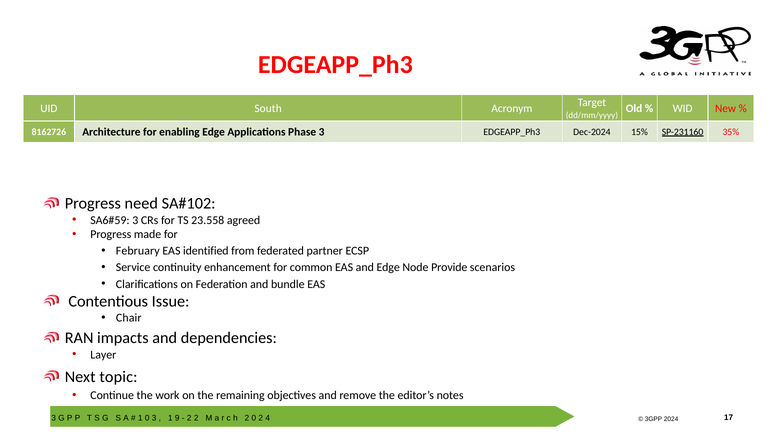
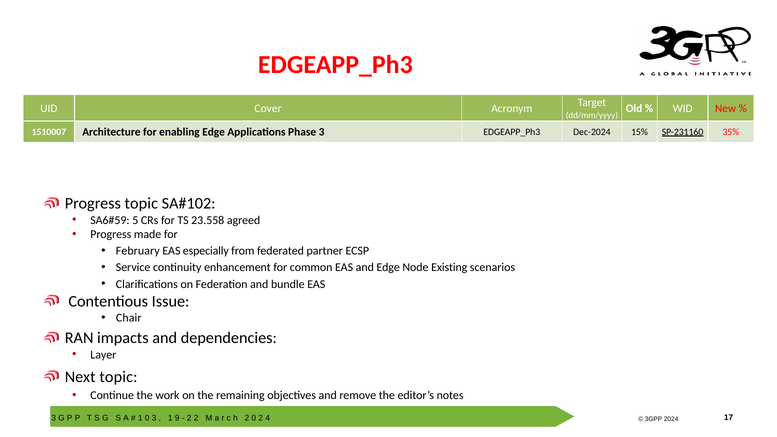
South: South -> Cover
8162726: 8162726 -> 1510007
Progress need: need -> topic
3 at (135, 220): 3 -> 5
identified: identified -> especially
Provide: Provide -> Existing
